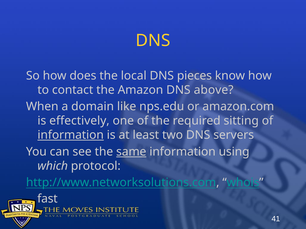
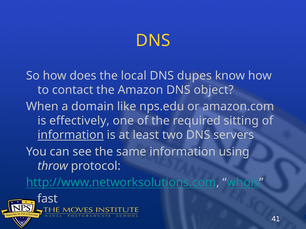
pieces: pieces -> dupes
above: above -> object
same underline: present -> none
which: which -> throw
